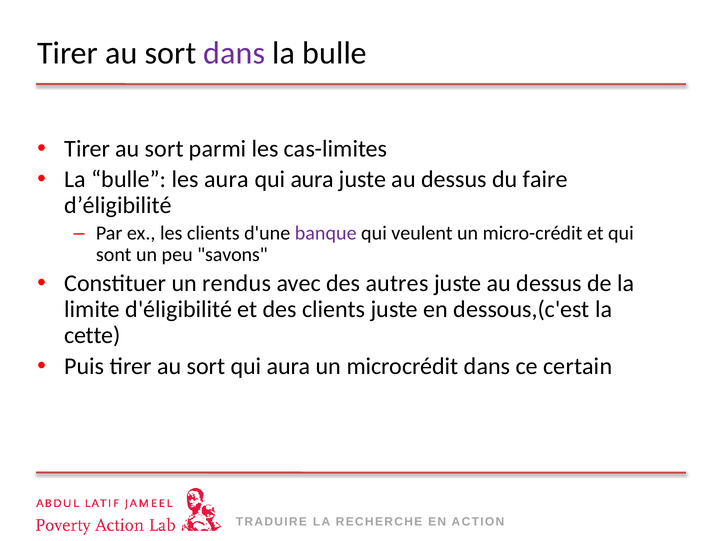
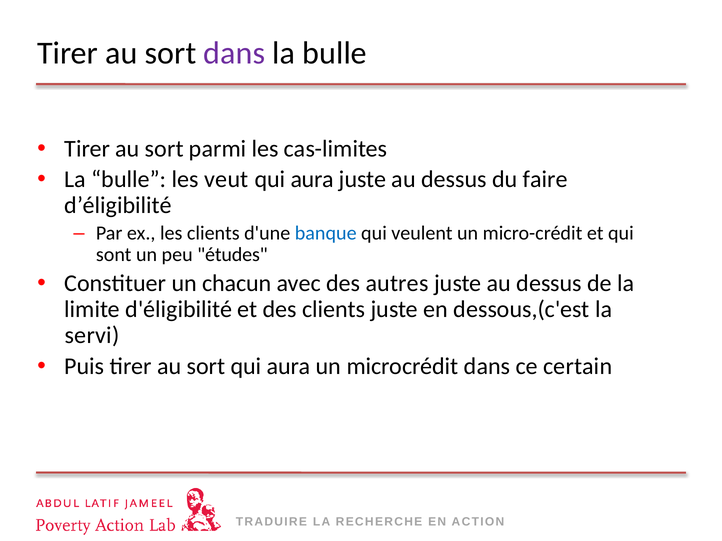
les aura: aura -> veut
banque colour: purple -> blue
savons: savons -> études
rendus: rendus -> chacun
cette: cette -> servi
